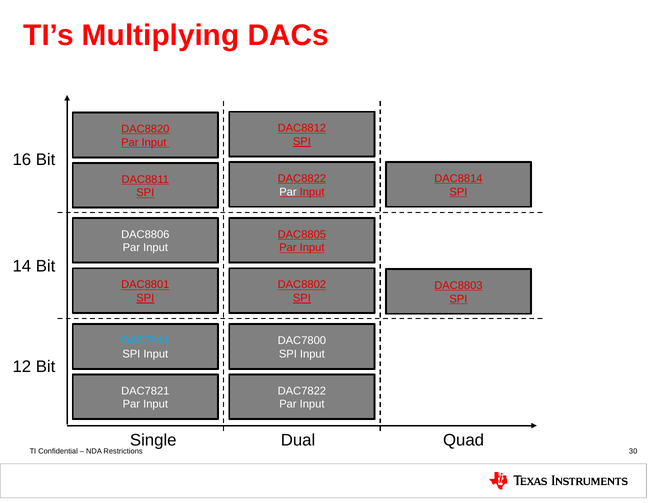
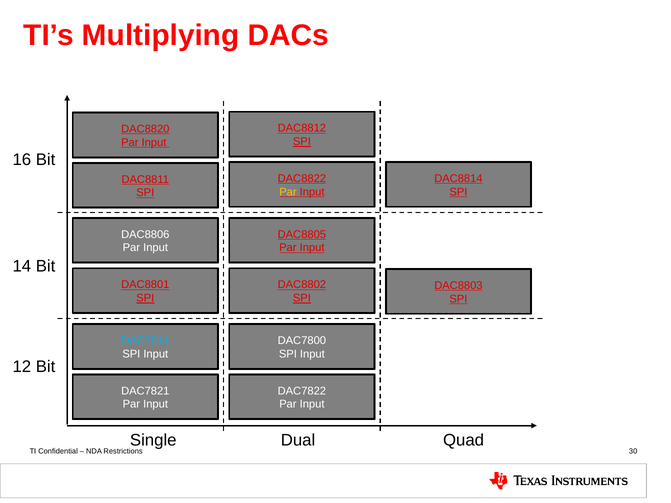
Par at (288, 192) colour: white -> yellow
